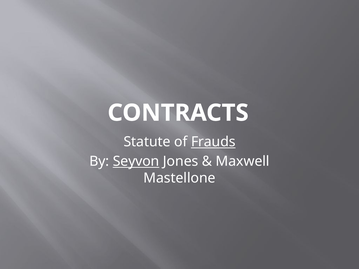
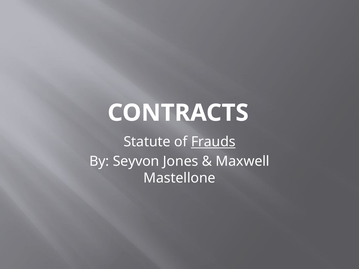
Seyvon underline: present -> none
